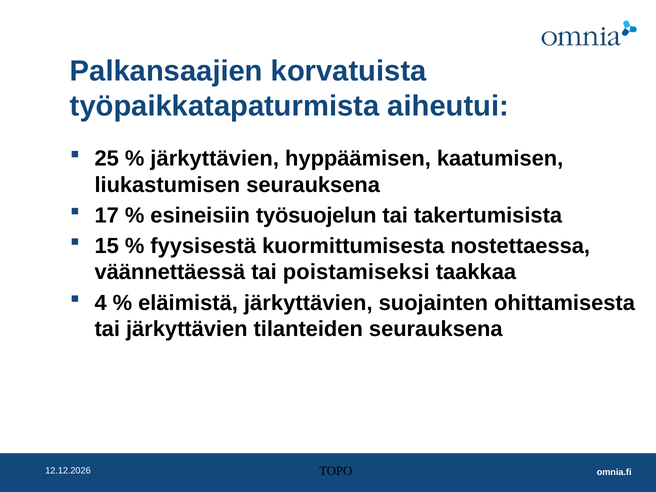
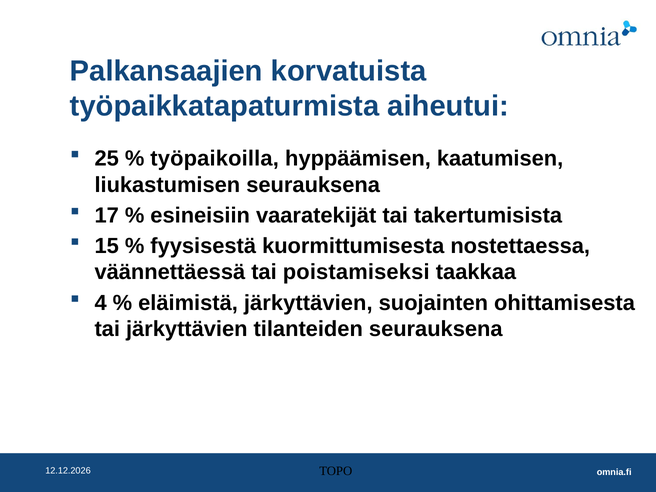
järkyttävien at (215, 159): järkyttävien -> työpaikoilla
työsuojelun: työsuojelun -> vaaratekijät
